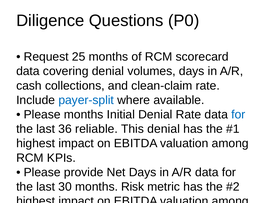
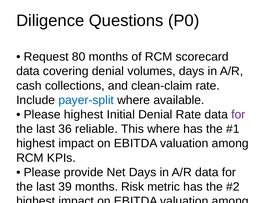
25: 25 -> 80
Please months: months -> highest
for at (238, 115) colour: blue -> purple
This denial: denial -> where
30: 30 -> 39
